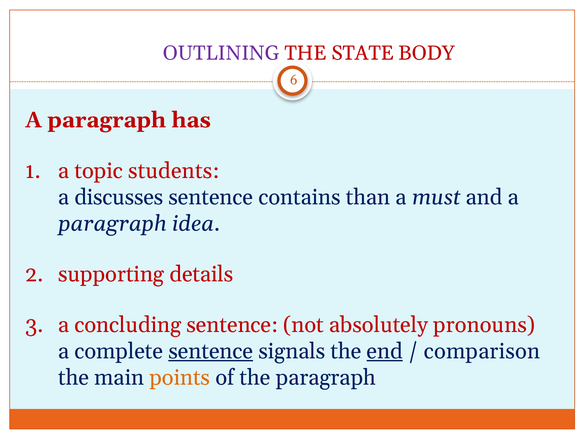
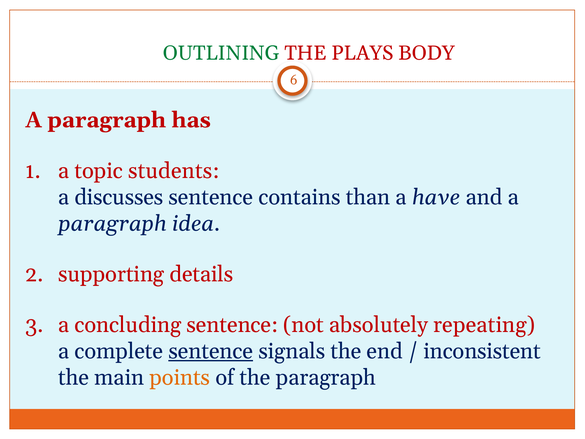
OUTLINING colour: purple -> green
STATE: STATE -> PLAYS
must: must -> have
pronouns: pronouns -> repeating
end underline: present -> none
comparison: comparison -> inconsistent
